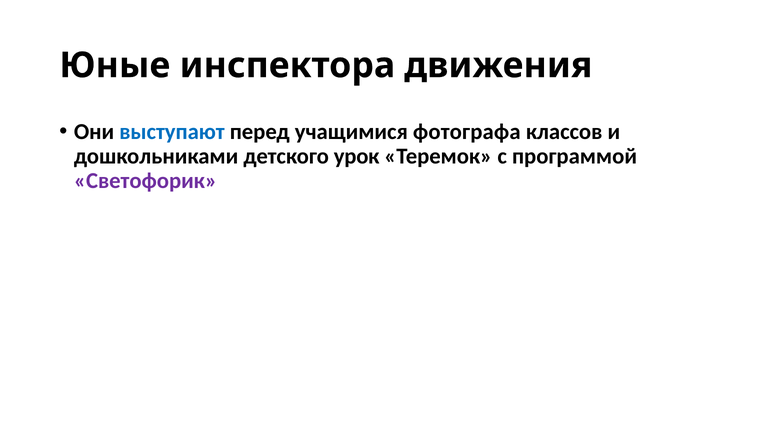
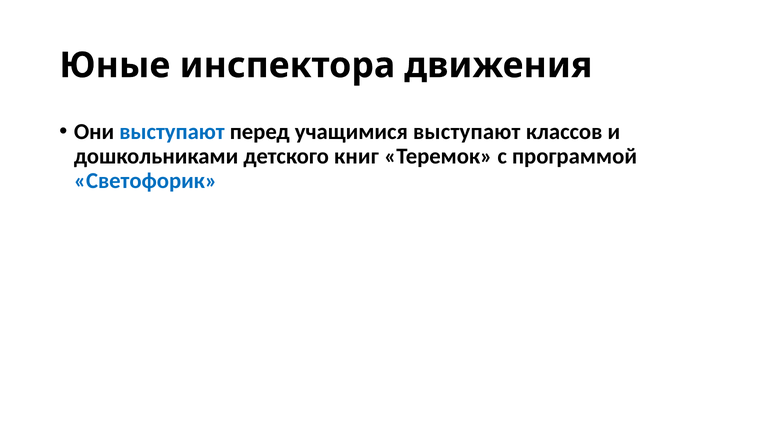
учащимися фотографа: фотографа -> выступают
урок: урок -> книг
Светофорик colour: purple -> blue
